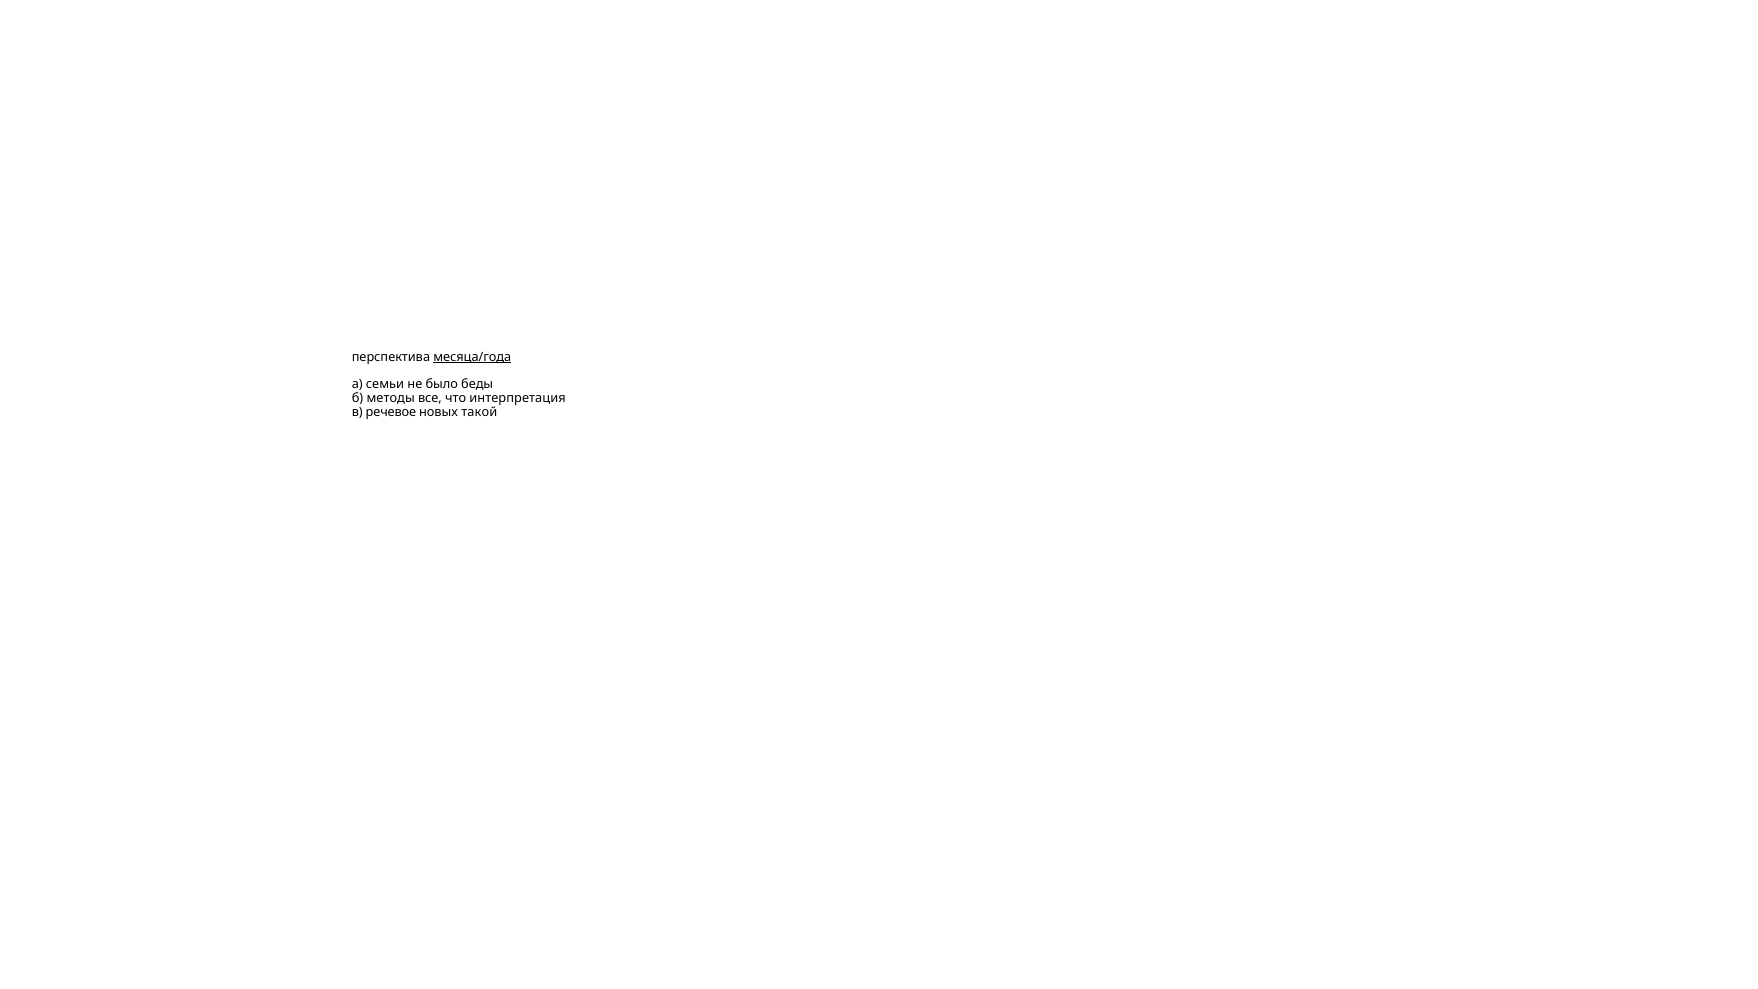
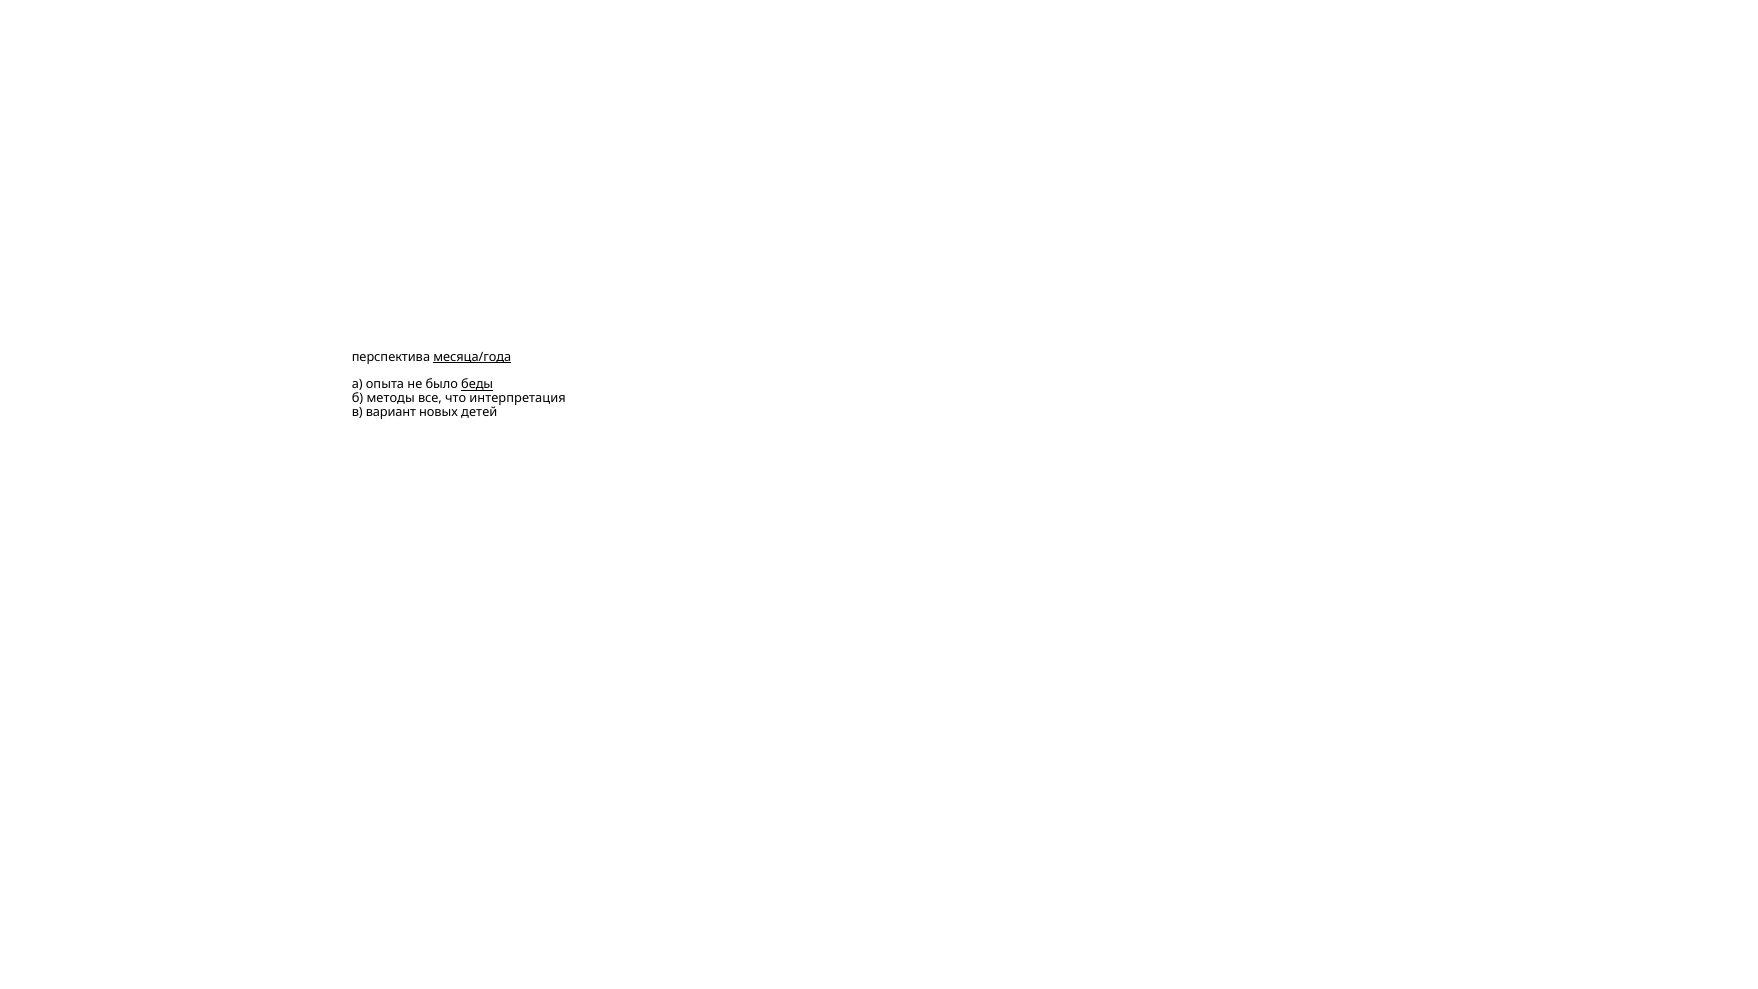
семьи: семьи -> опыта
беды underline: none -> present
речевое: речевое -> вариант
такой: такой -> детей
